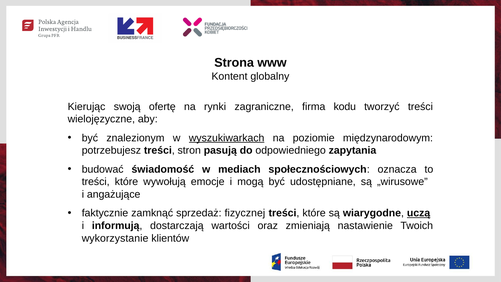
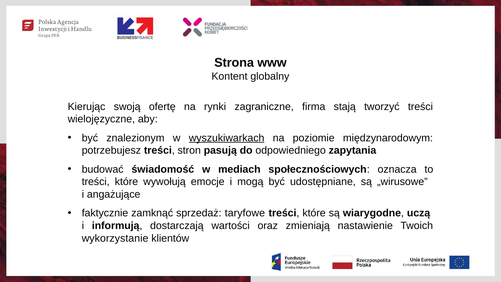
kodu: kodu -> stają
fizycznej: fizycznej -> taryfowe
uczą underline: present -> none
